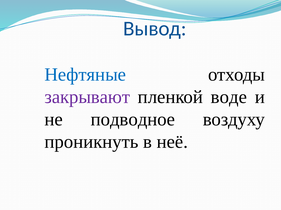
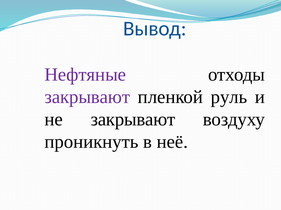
Нефтяные colour: blue -> purple
воде: воде -> руль
не подводное: подводное -> закрывают
